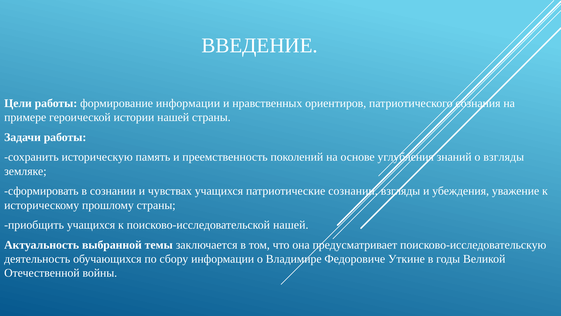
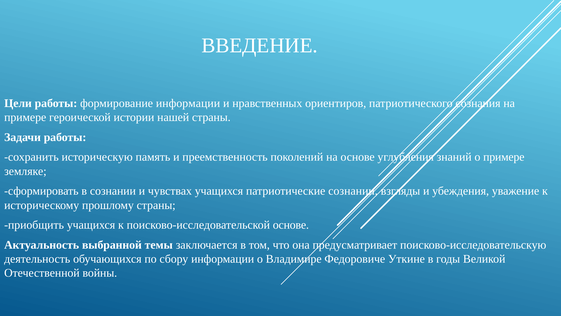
о взгляды: взгляды -> примере
поисково-исследовательской нашей: нашей -> основе
